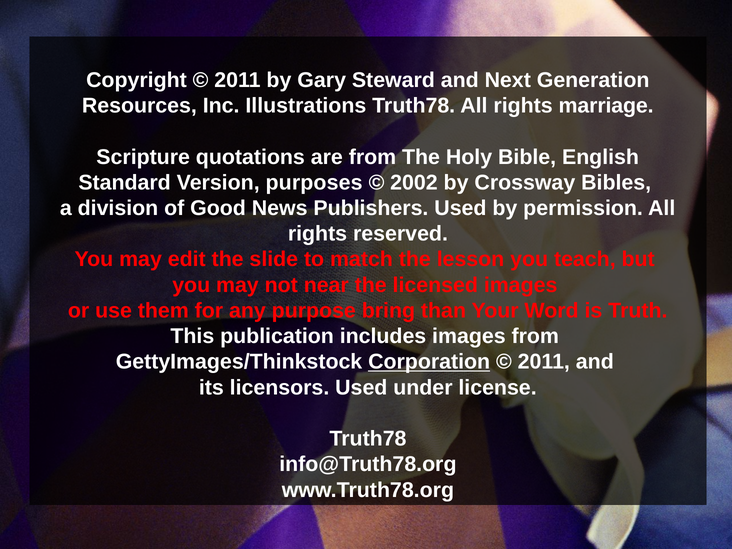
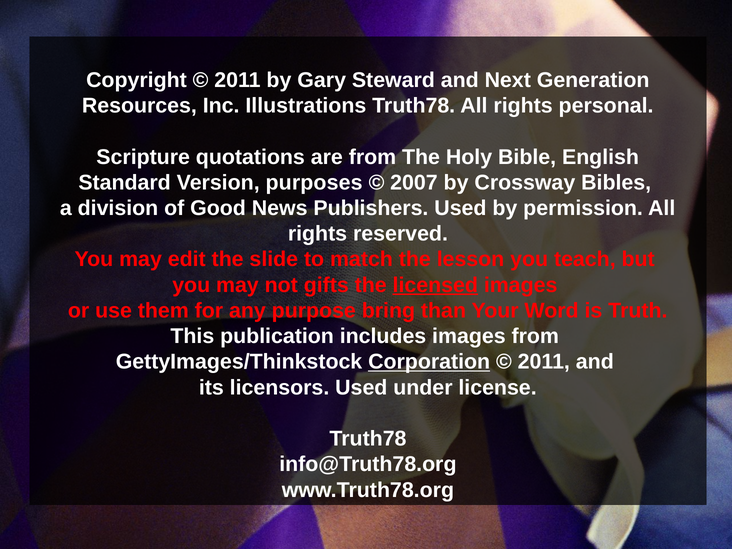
marriage: marriage -> personal
2002: 2002 -> 2007
near: near -> gifts
licensed underline: none -> present
